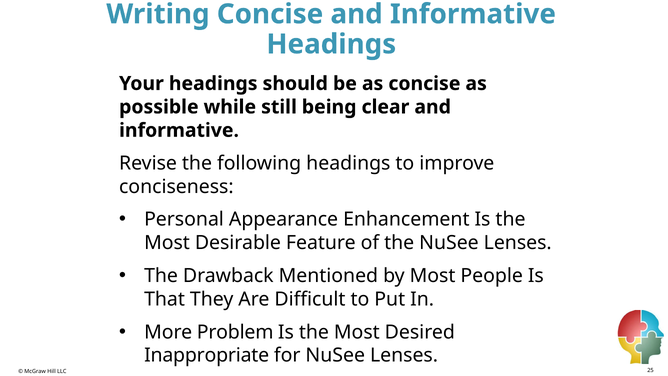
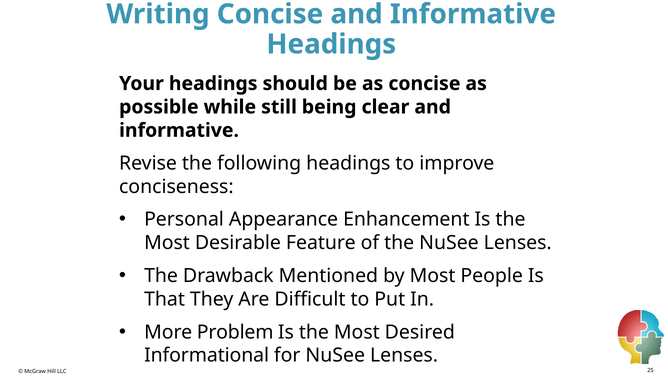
Inappropriate: Inappropriate -> Informational
